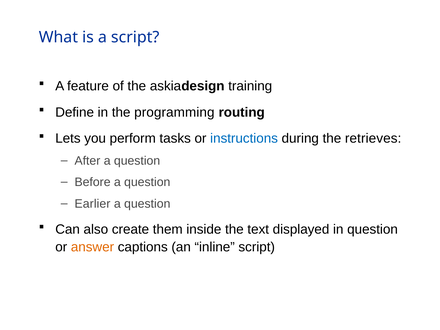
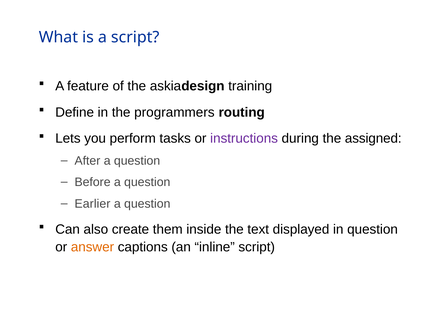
programming: programming -> programmers
instructions colour: blue -> purple
retrieves: retrieves -> assigned
